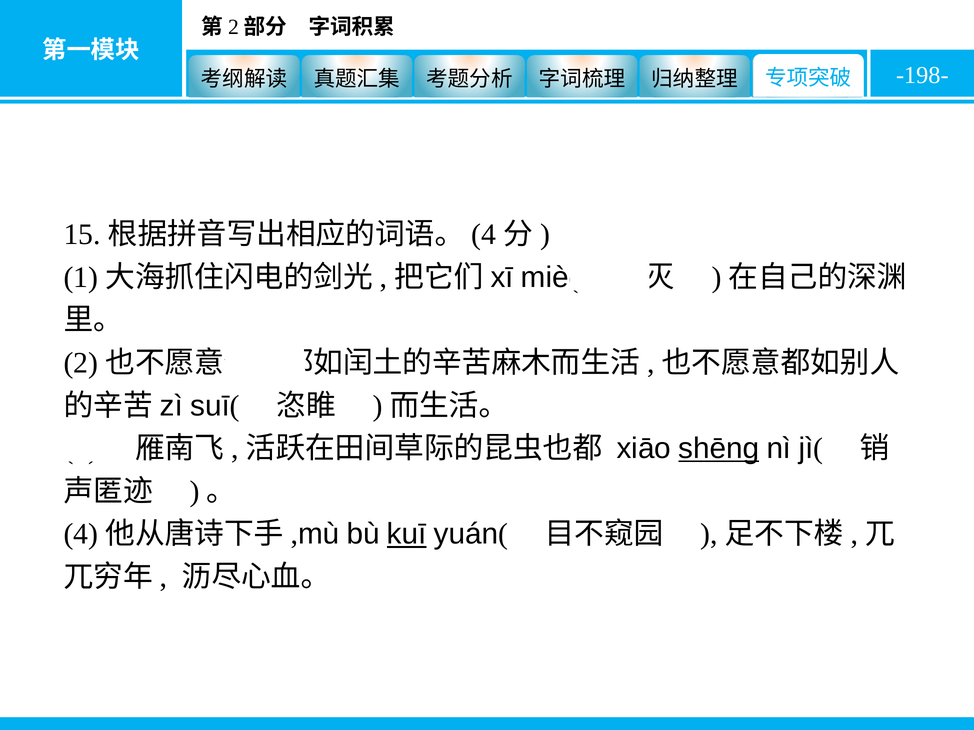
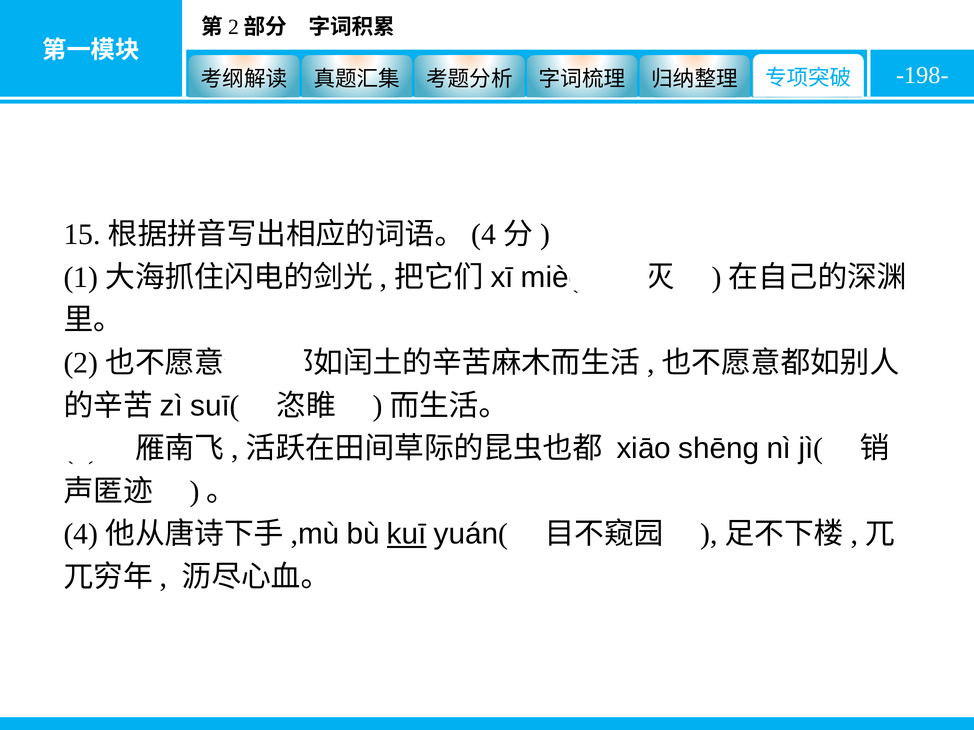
shēng underline: present -> none
